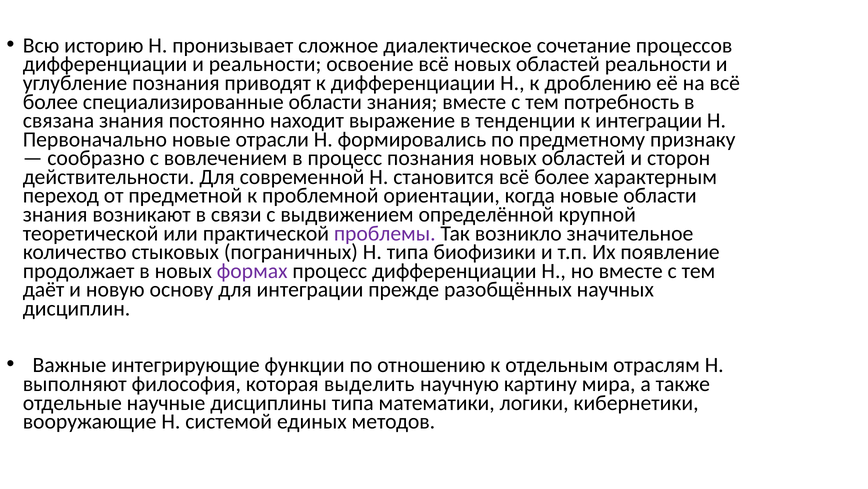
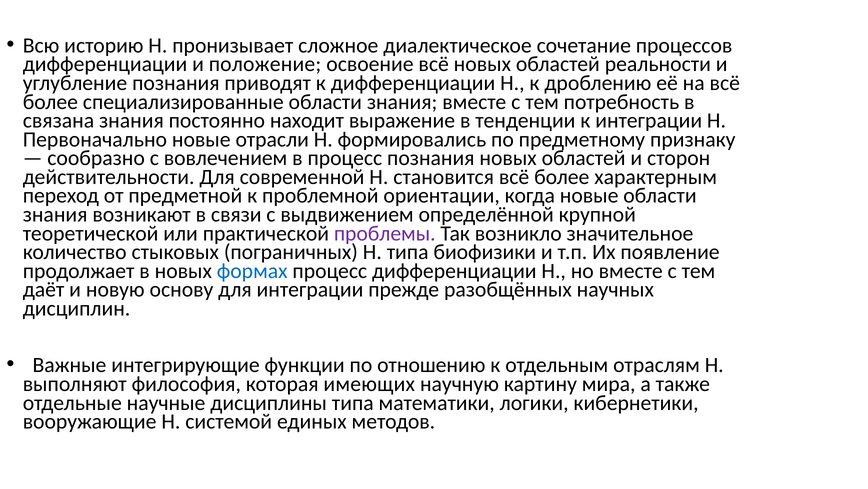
и реальности: реальности -> положение
формах colour: purple -> blue
выделить: выделить -> имеющих
